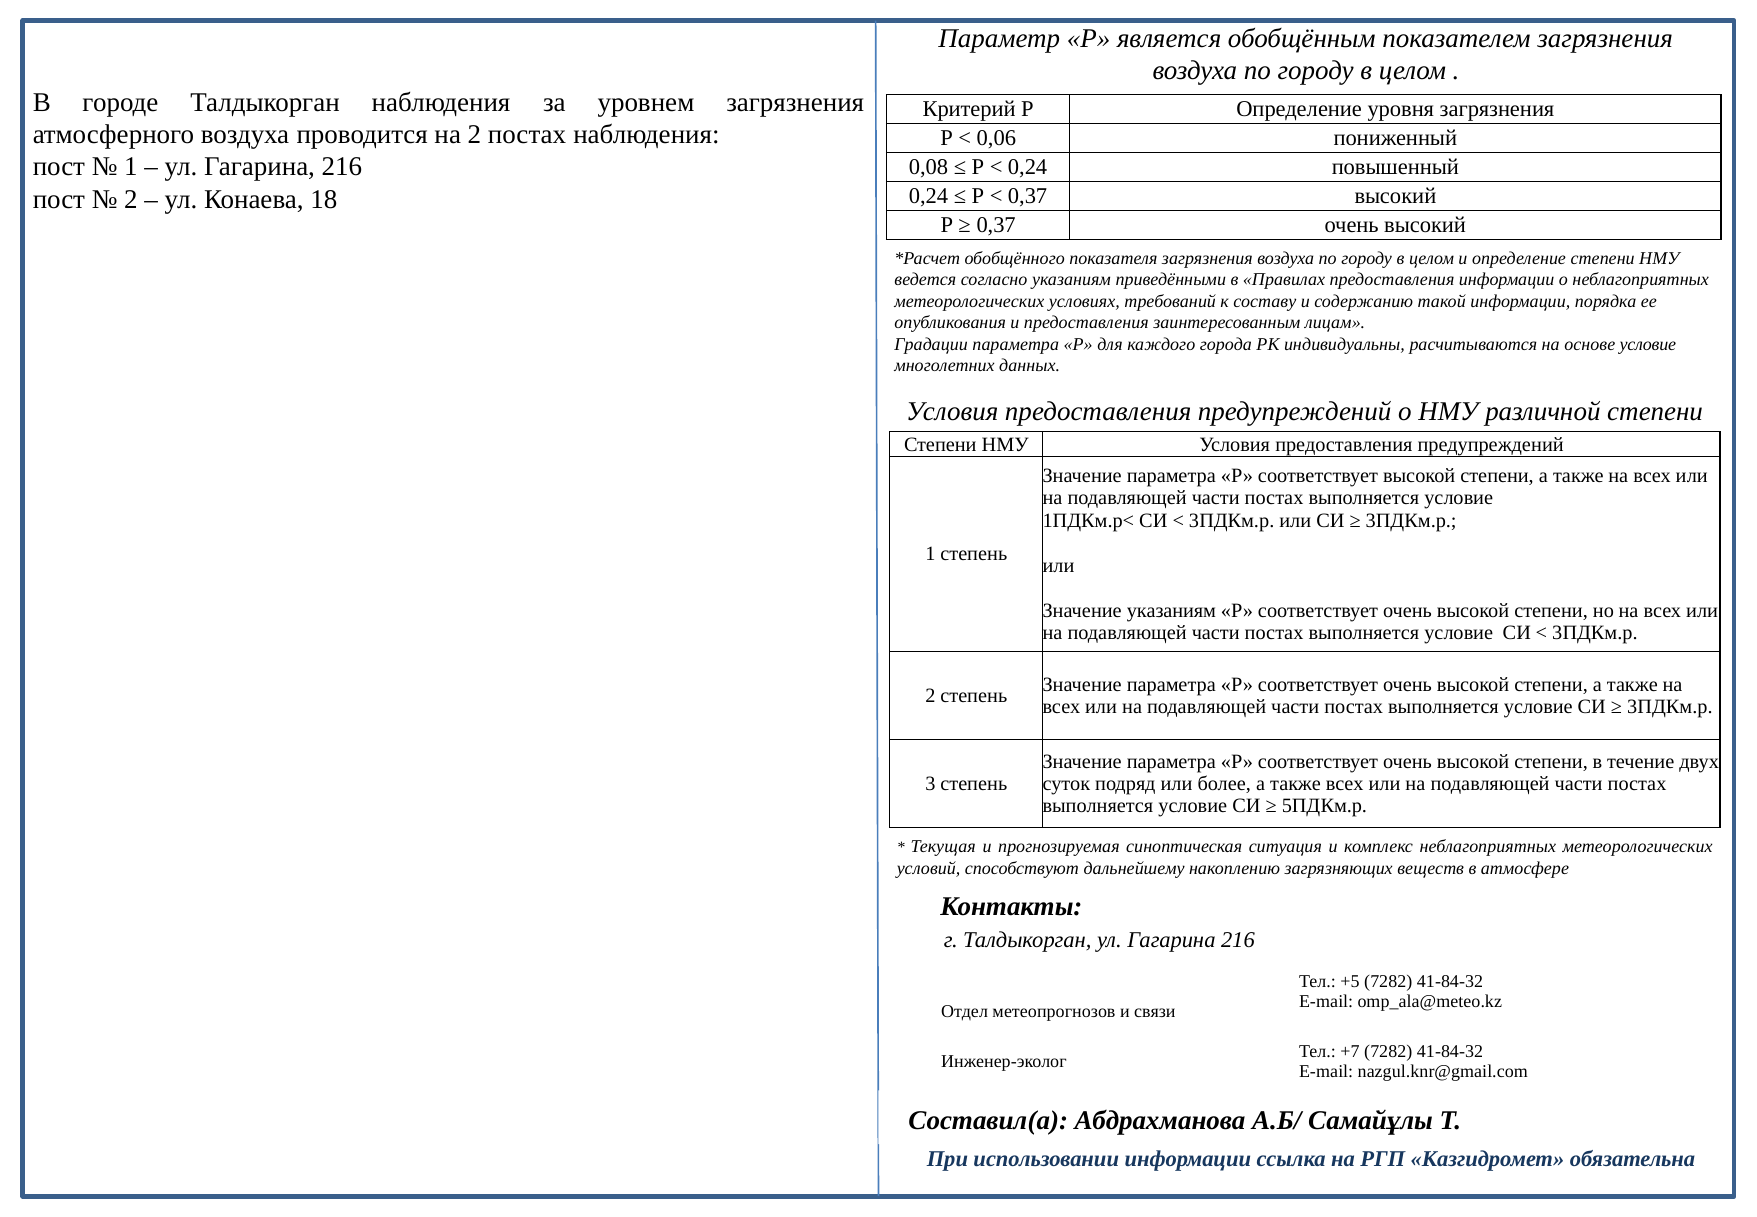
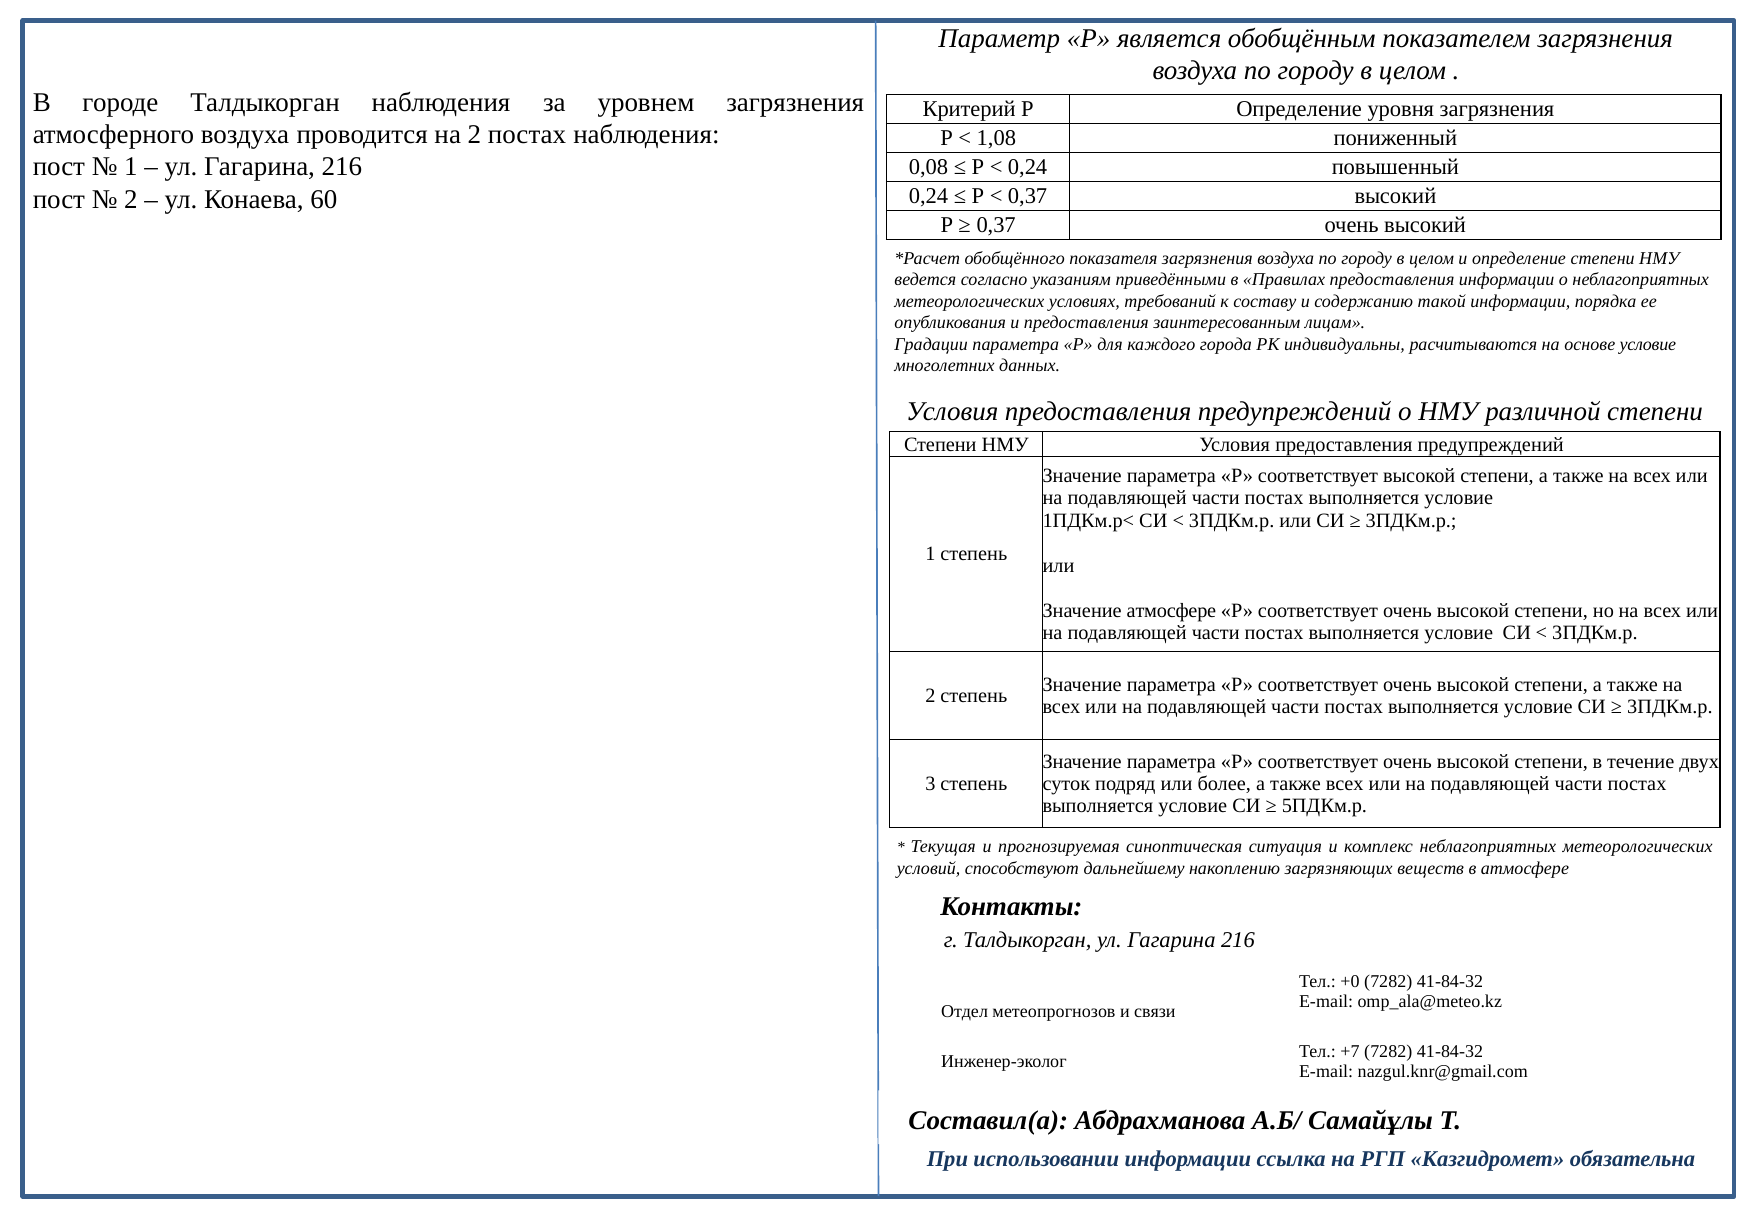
0,06: 0,06 -> 1,08
18: 18 -> 60
Значение указаниям: указаниям -> атмосфере
+5: +5 -> +0
